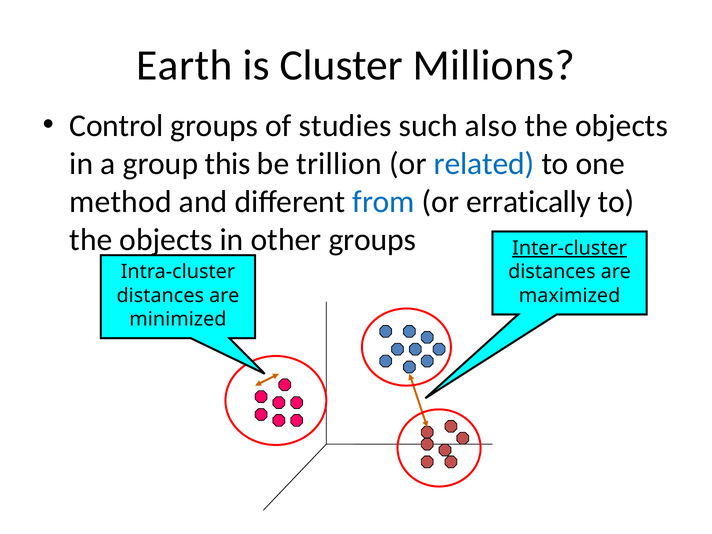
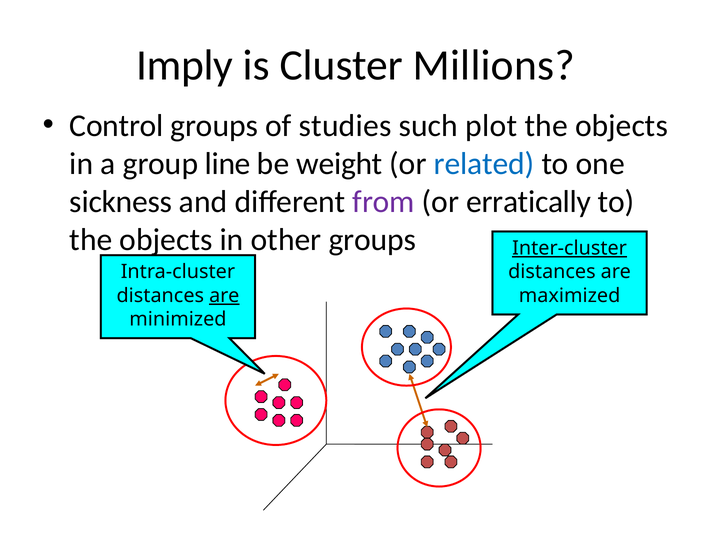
Earth: Earth -> Imply
also: also -> plot
this: this -> line
trillion: trillion -> weight
method: method -> sickness
from colour: blue -> purple
are at (224, 296) underline: none -> present
